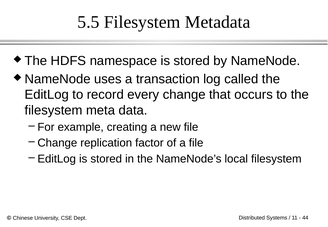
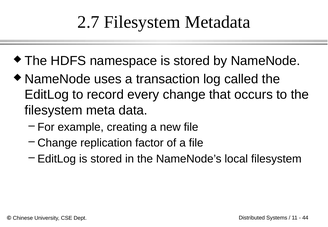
5.5: 5.5 -> 2.7
